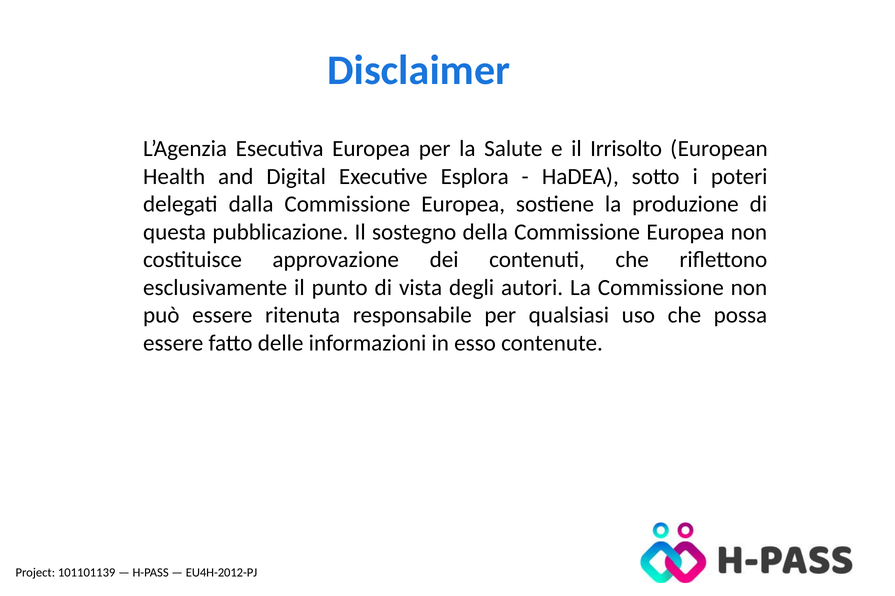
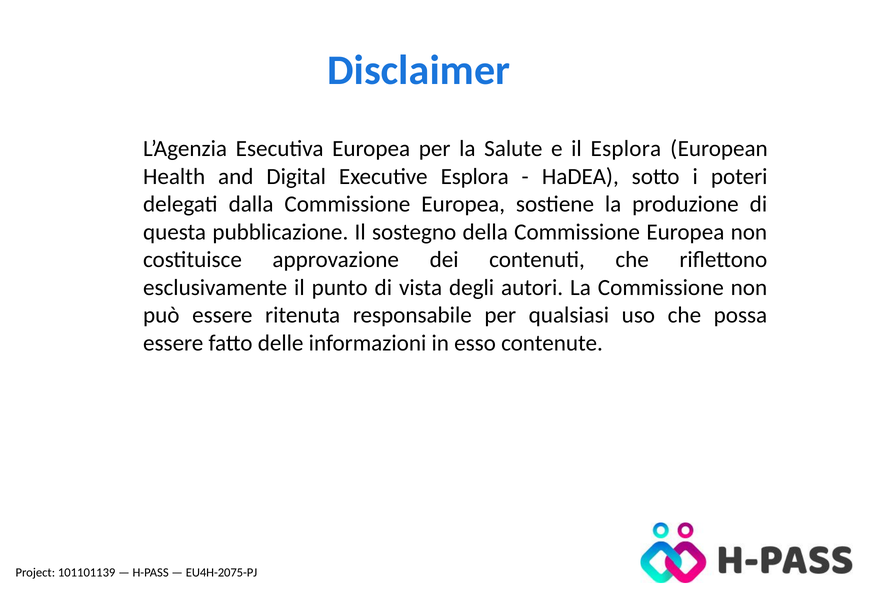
il Irrisolto: Irrisolto -> Esplora
EU4H-2012-PJ: EU4H-2012-PJ -> EU4H-2075-PJ
